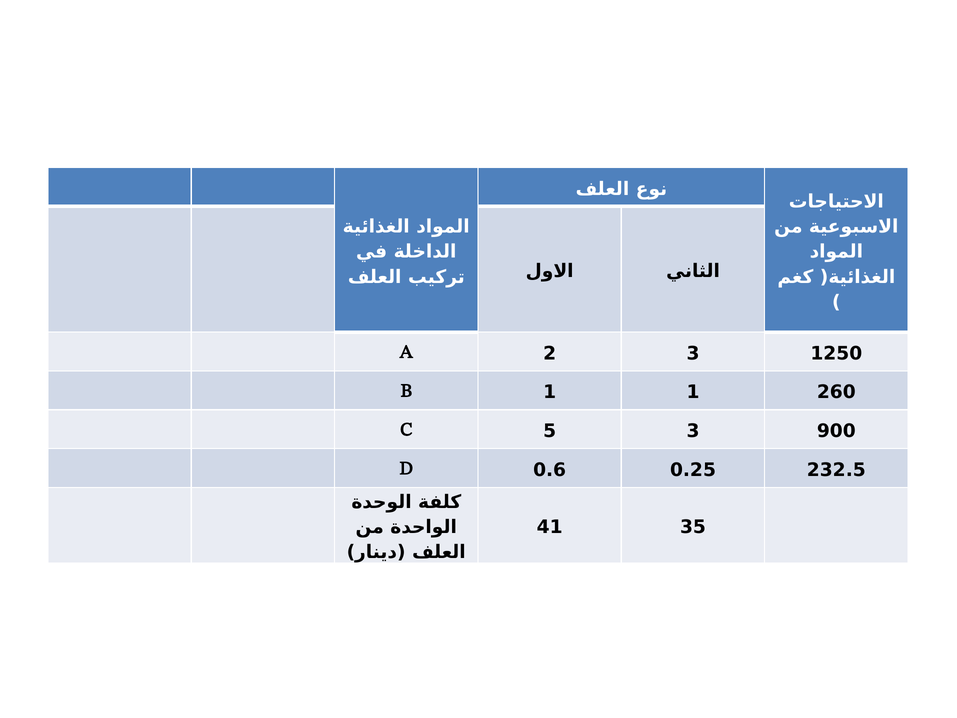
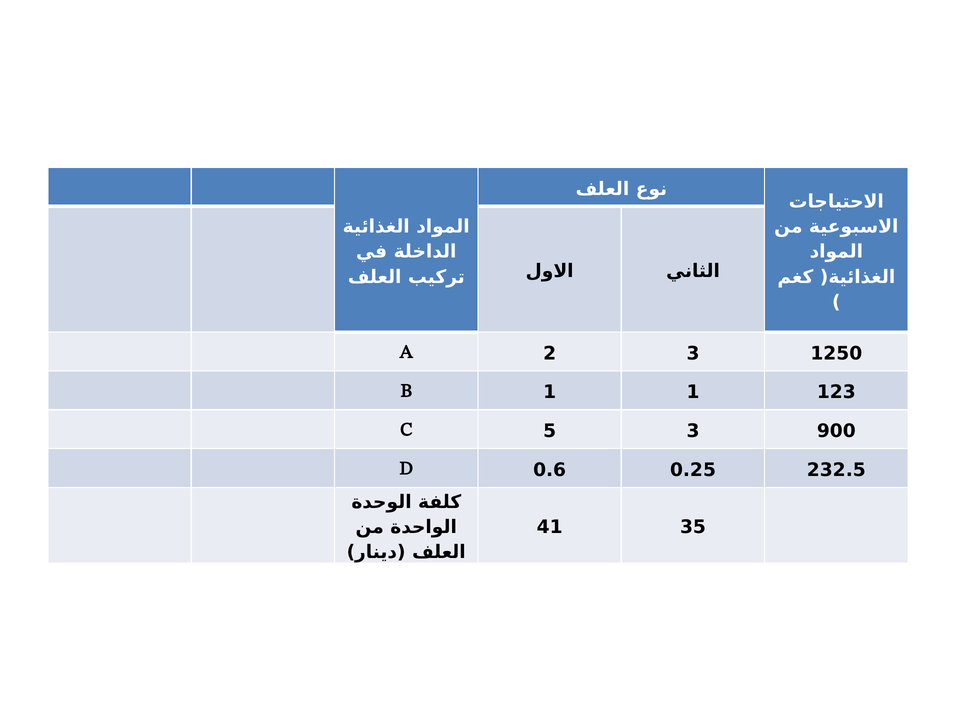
260: 260 -> 123
